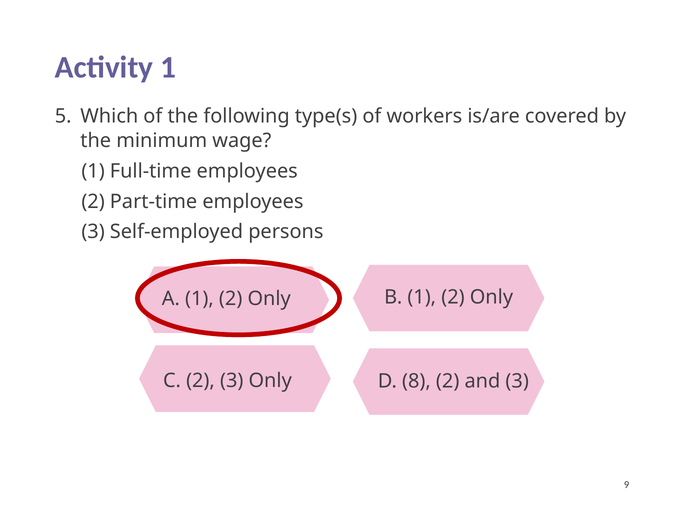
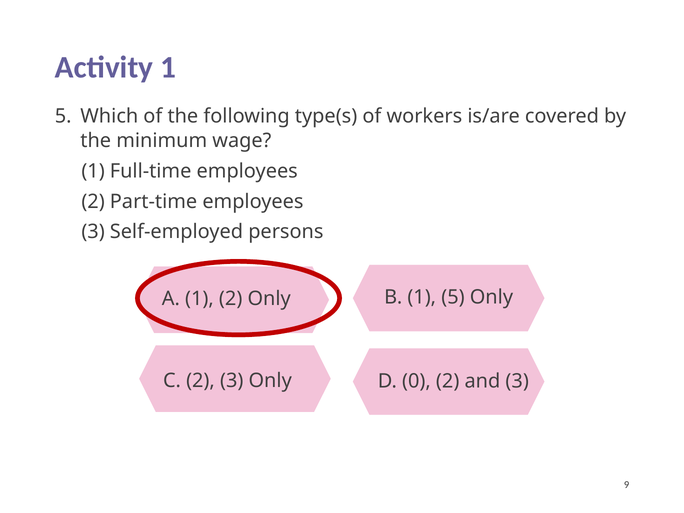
B 1 2: 2 -> 5
8: 8 -> 0
